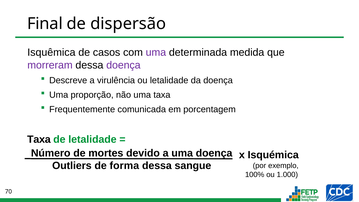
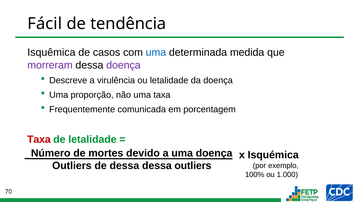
Final: Final -> Fácil
dispersão: dispersão -> tendência
uma at (156, 52) colour: purple -> blue
Taxa at (39, 139) colour: black -> red
de forma: forma -> dessa
dessa sangue: sangue -> outliers
